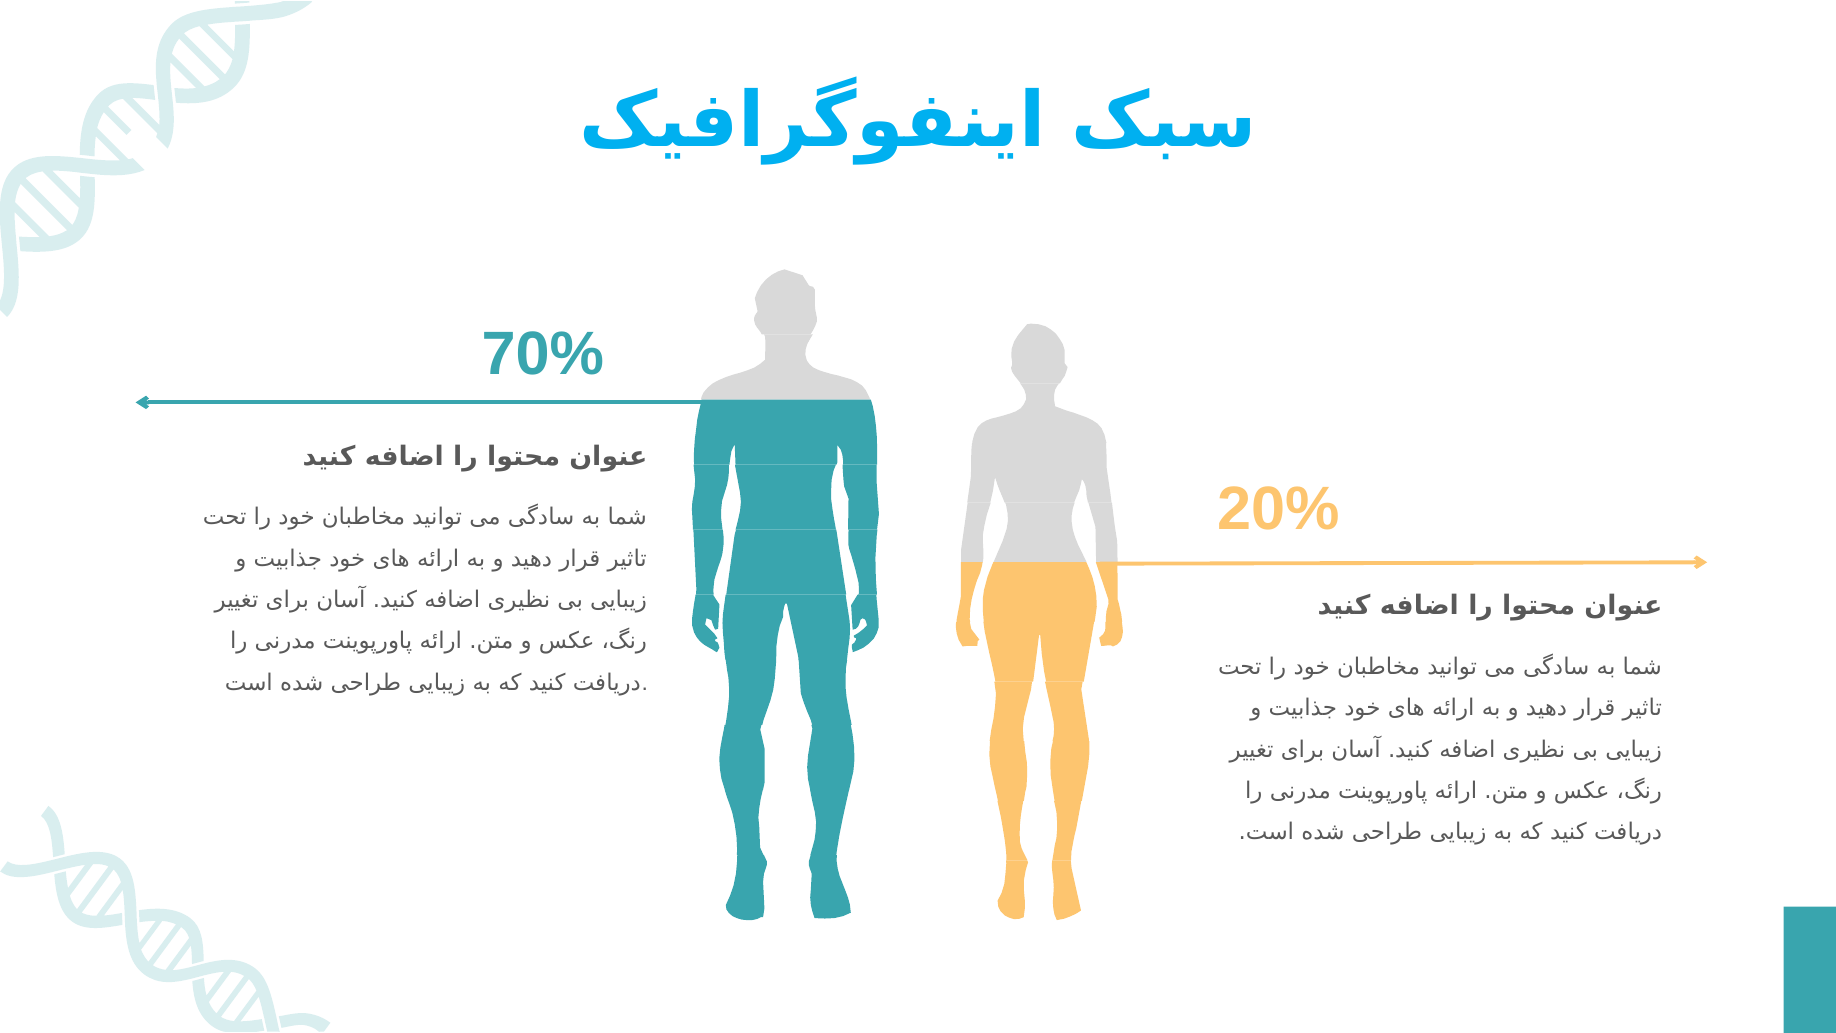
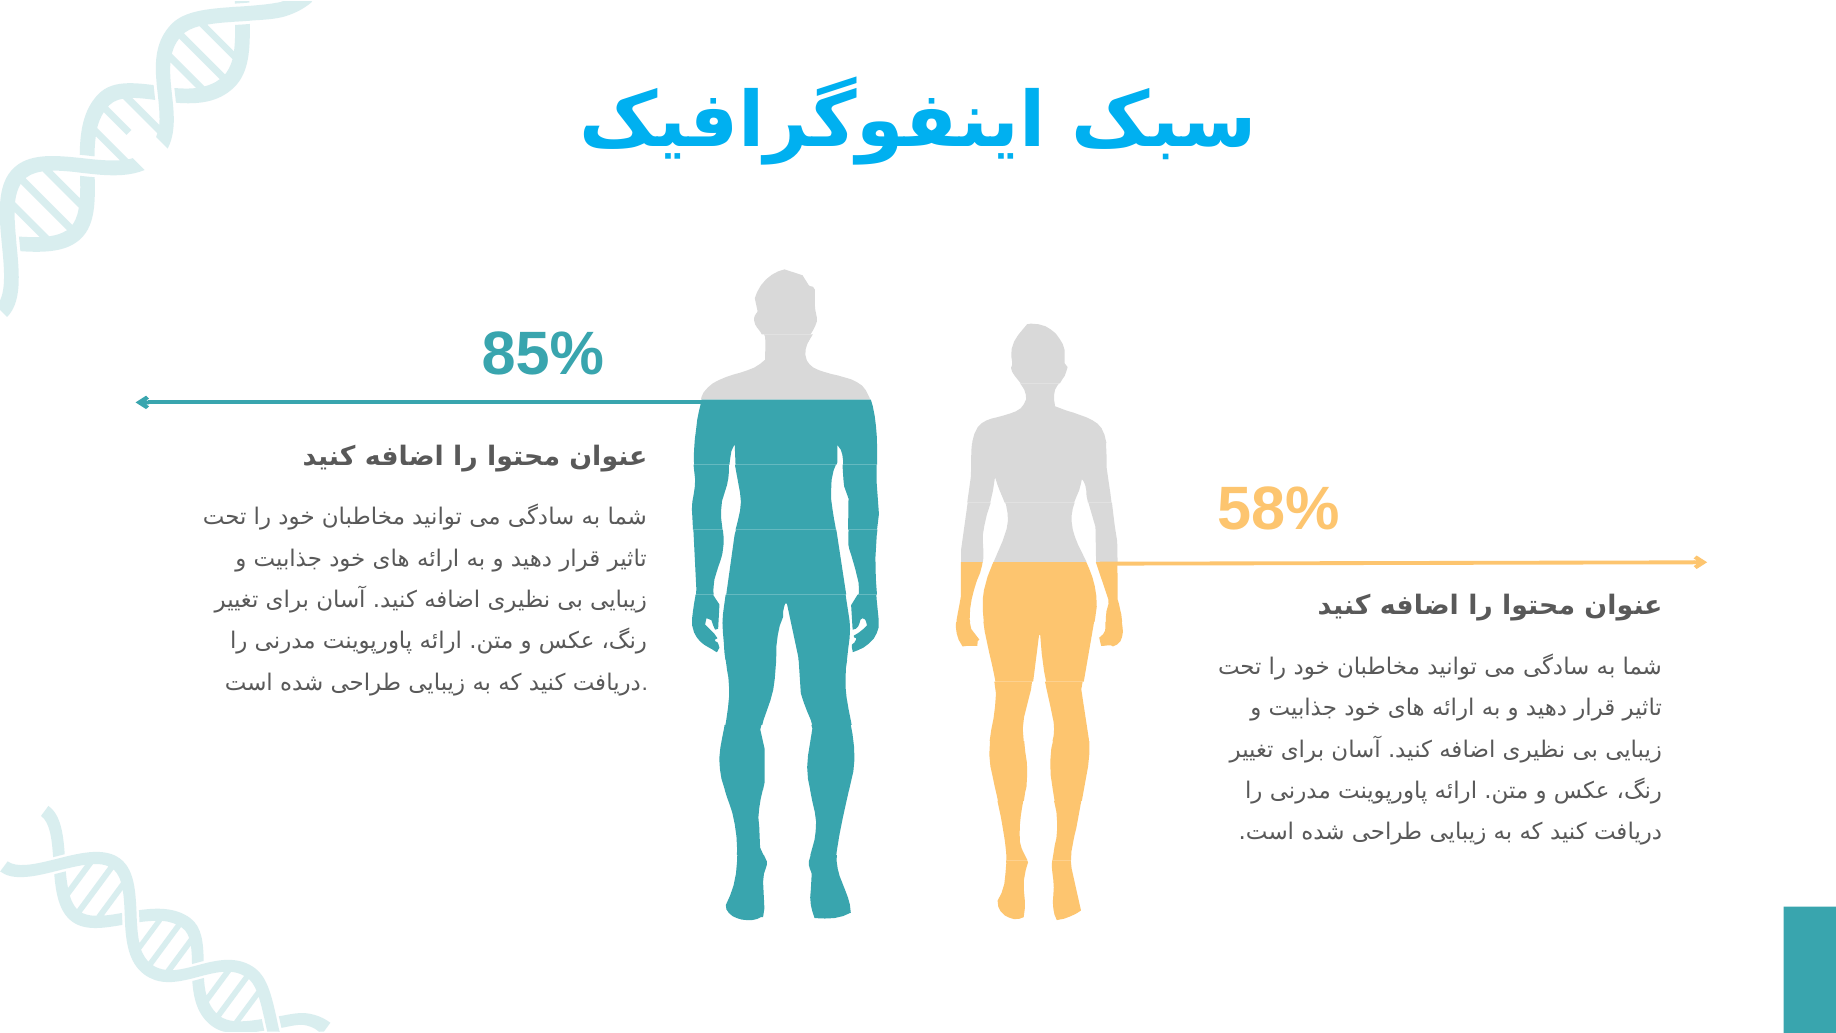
70%: 70% -> 85%
20%: 20% -> 58%
